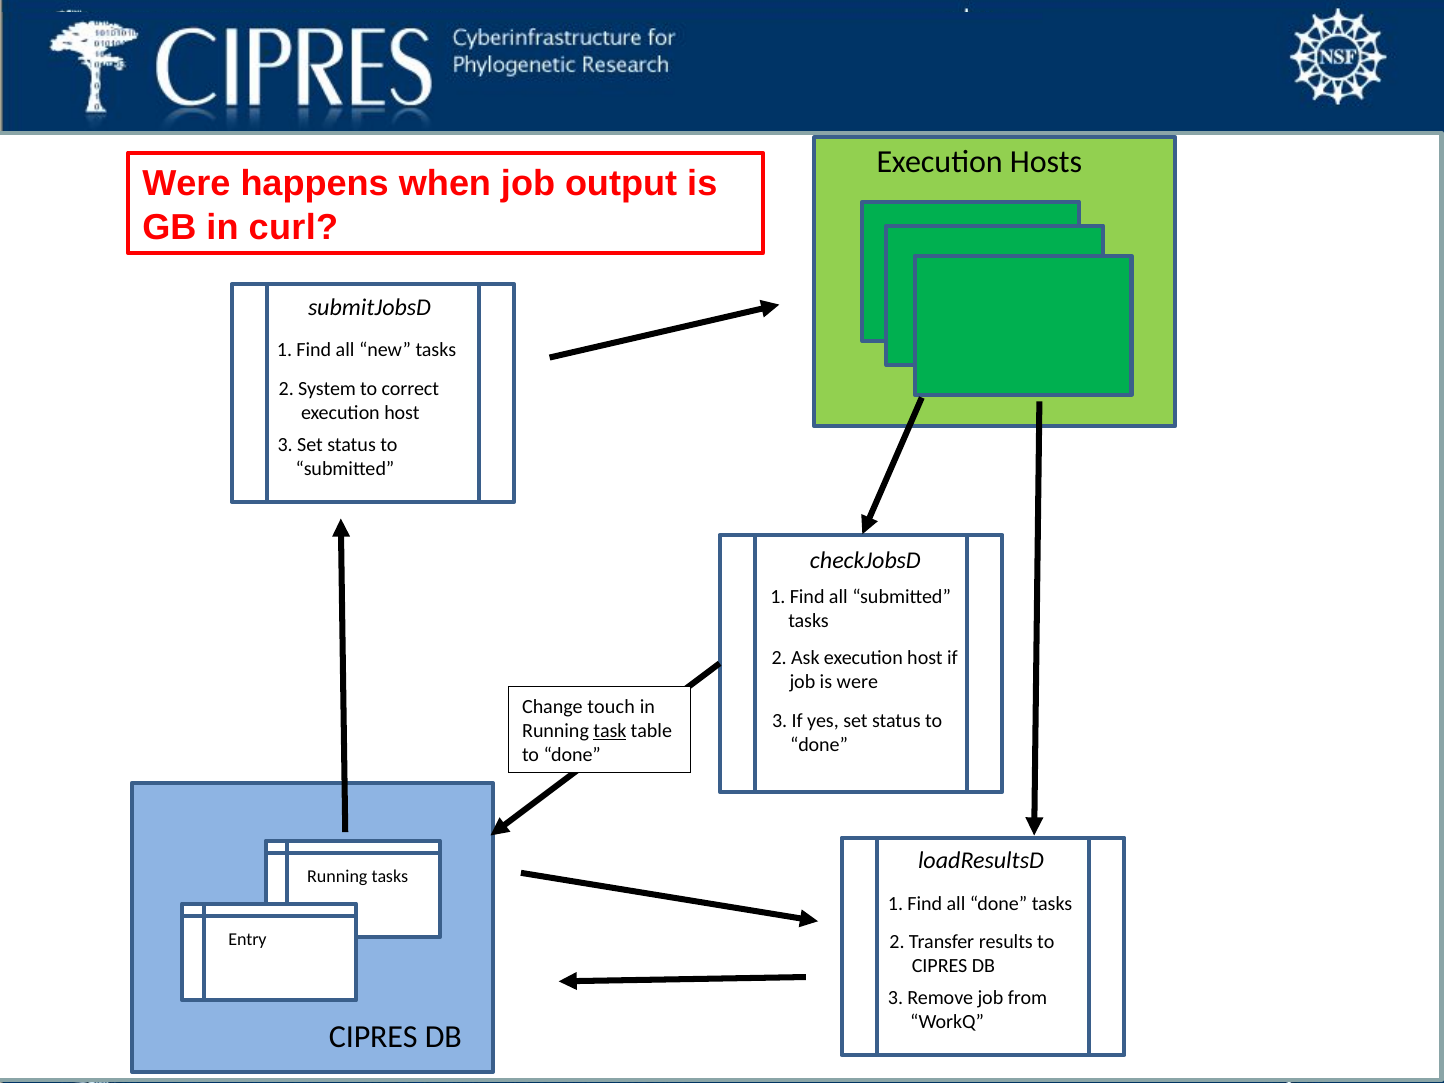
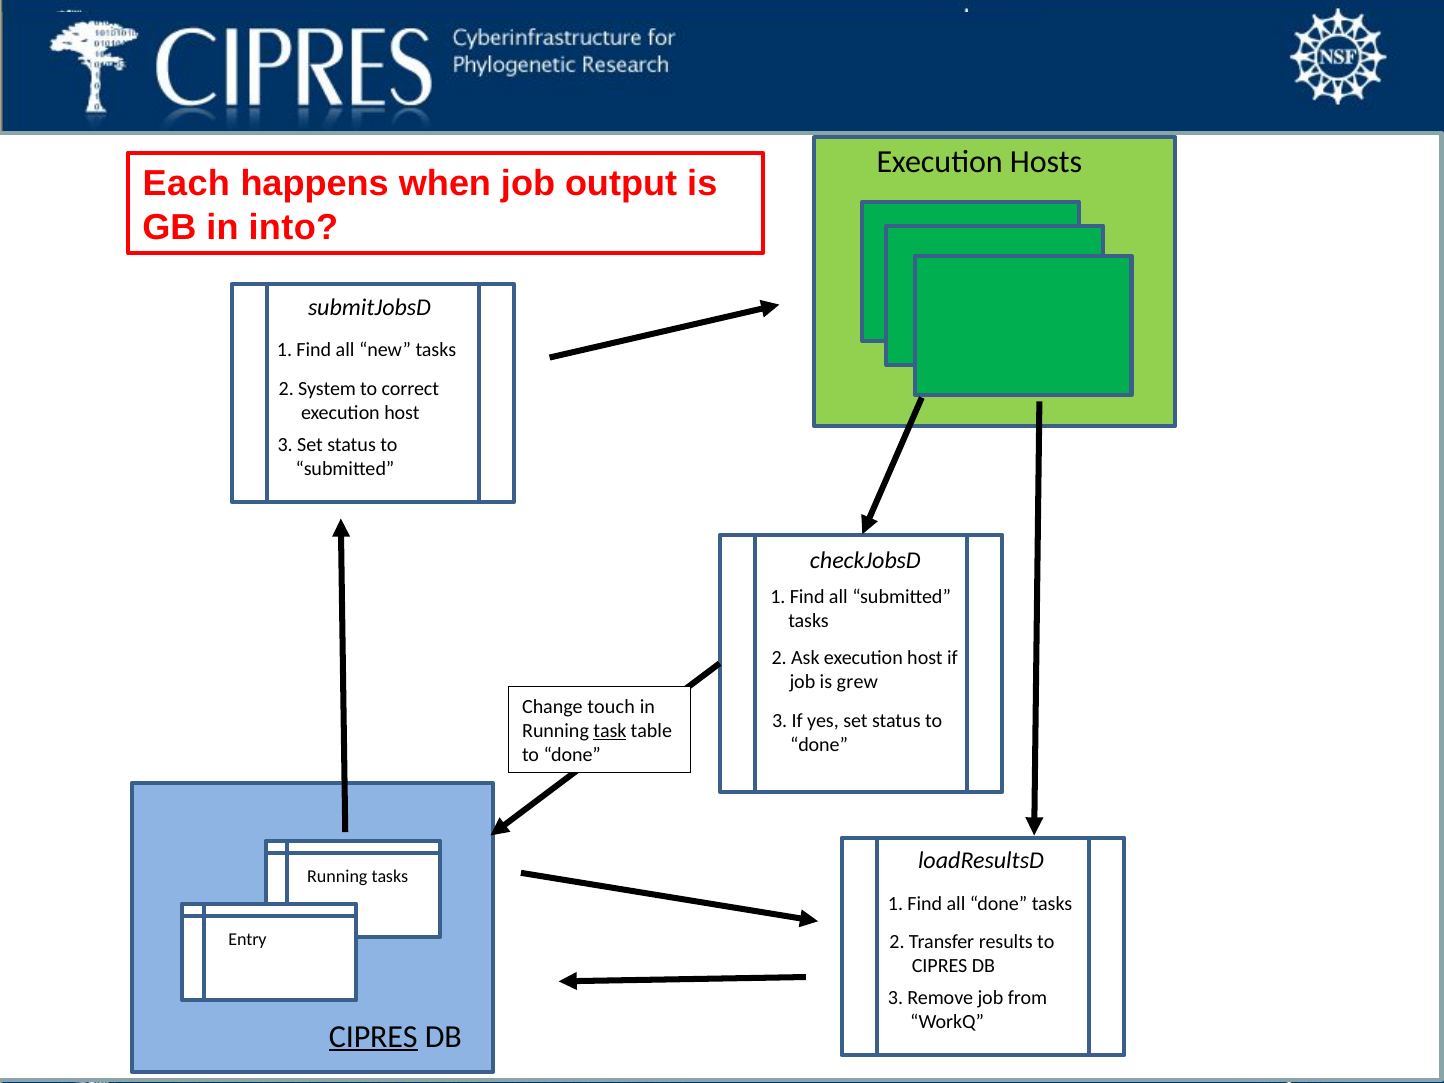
Were at (187, 184): Were -> Each
in curl: curl -> into
is were: were -> grew
CIPRES at (373, 1036) underline: none -> present
